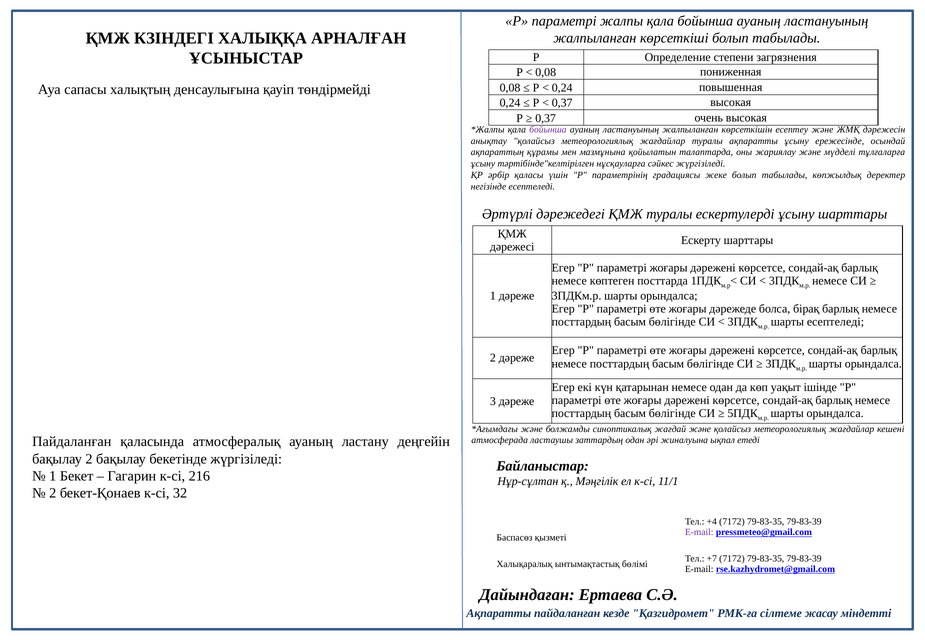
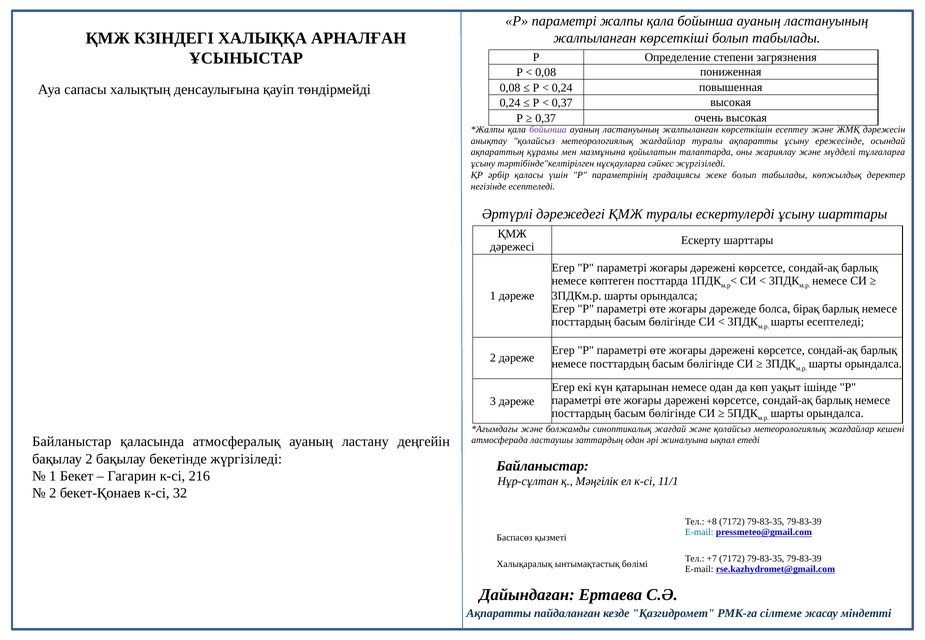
Пайдаланған at (72, 442): Пайдаланған -> Байланыстар
+4: +4 -> +8
E-mail at (699, 533) colour: purple -> blue
